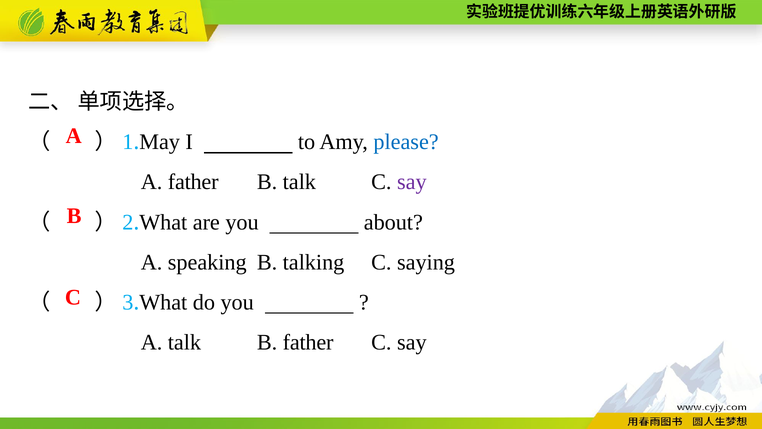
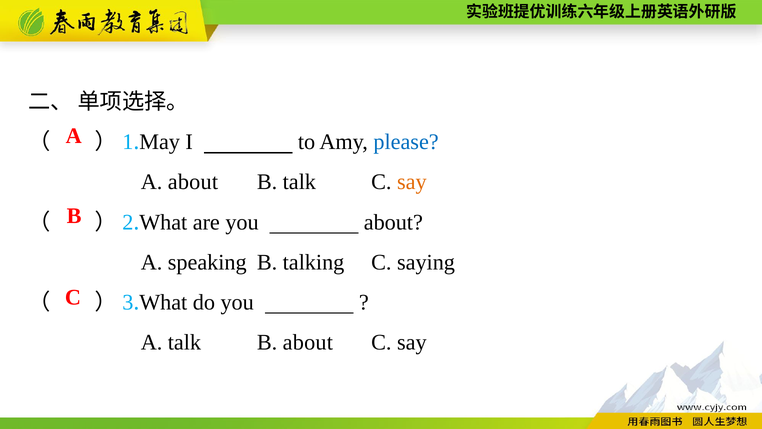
A father: father -> about
say at (412, 182) colour: purple -> orange
B father: father -> about
